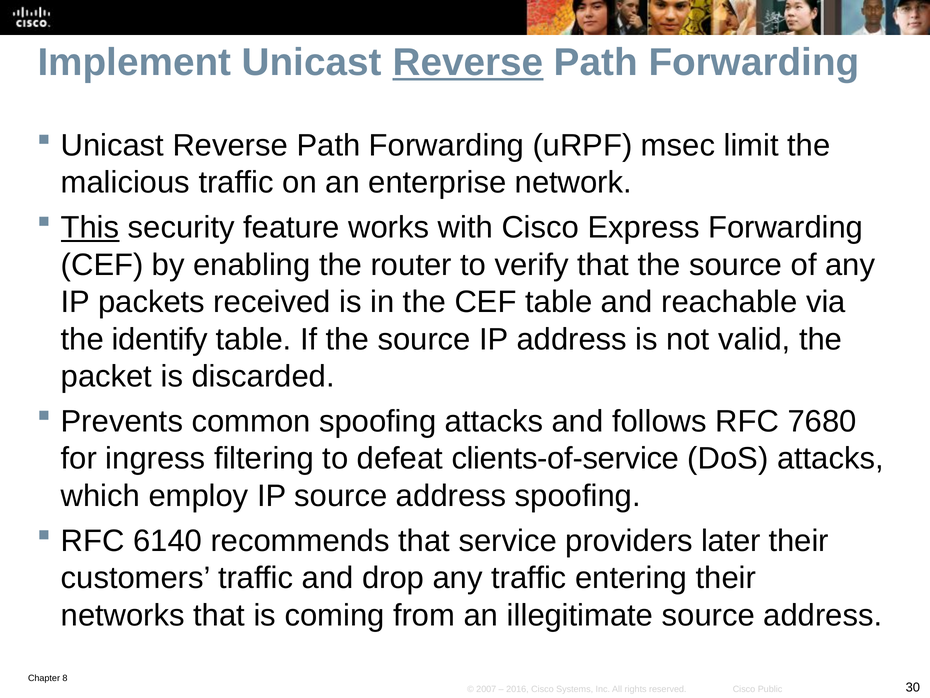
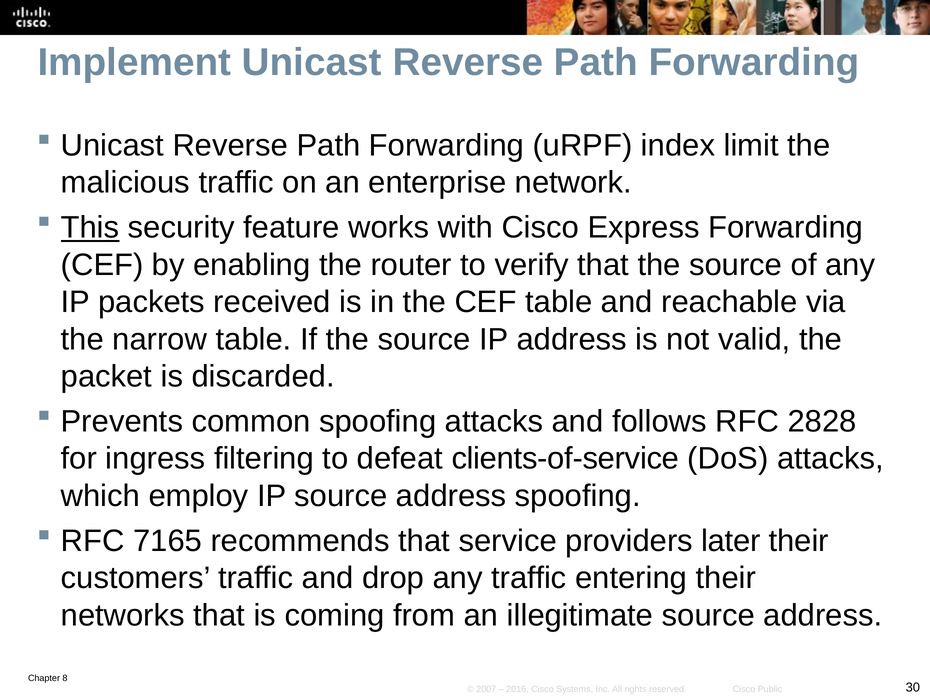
Reverse at (468, 62) underline: present -> none
msec: msec -> index
identify: identify -> narrow
7680: 7680 -> 2828
6140: 6140 -> 7165
